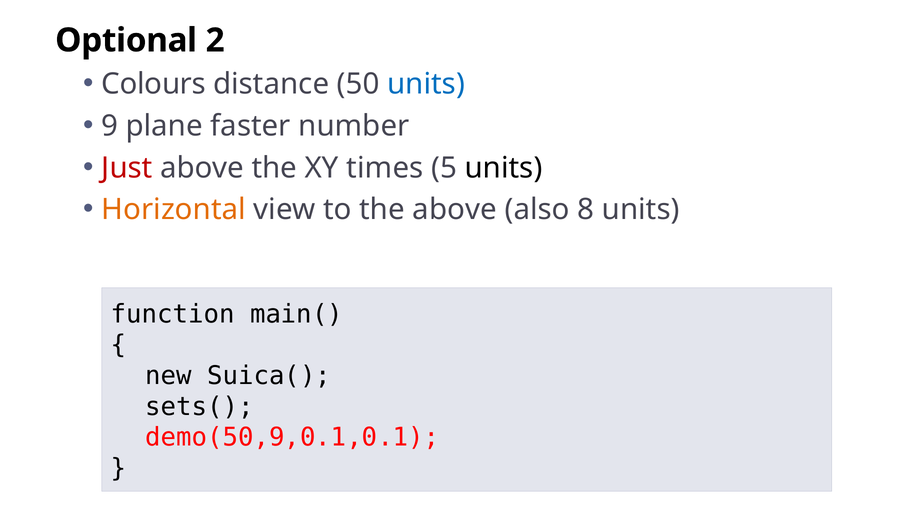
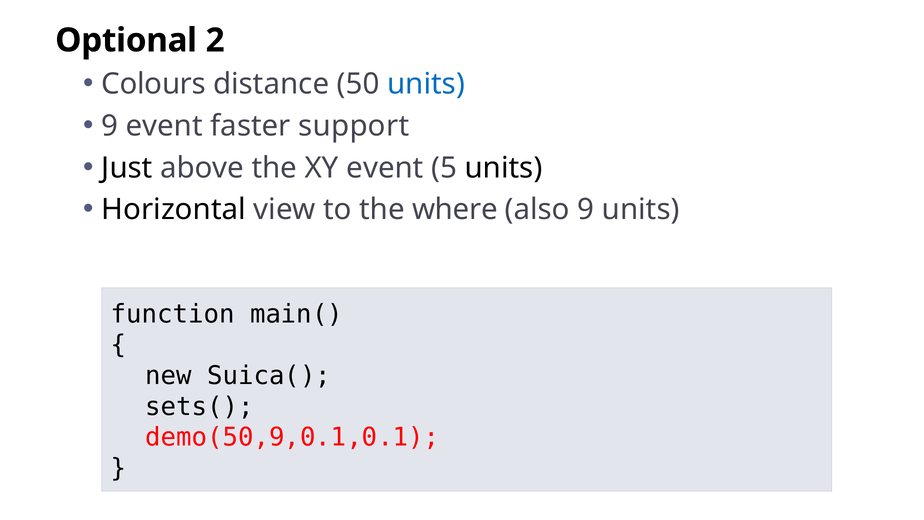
9 plane: plane -> event
number: number -> support
Just colour: red -> black
XY times: times -> event
Horizontal colour: orange -> black
the above: above -> where
also 8: 8 -> 9
